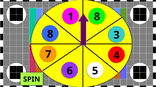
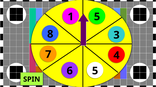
1 8: 8 -> 5
